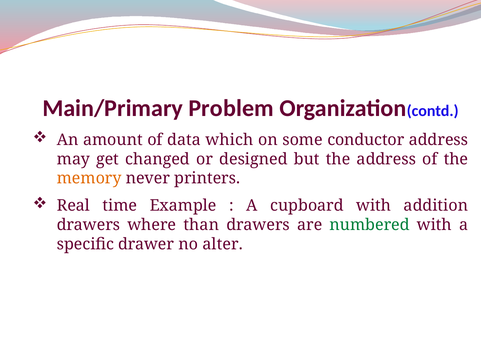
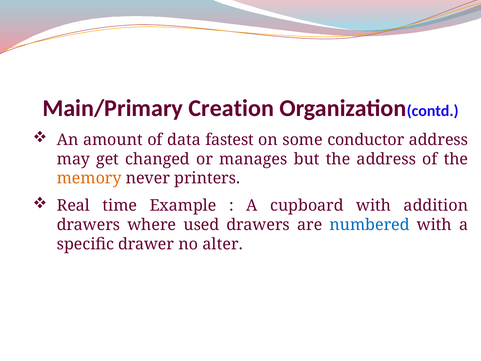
Problem: Problem -> Creation
which: which -> fastest
designed: designed -> manages
than: than -> used
numbered colour: green -> blue
